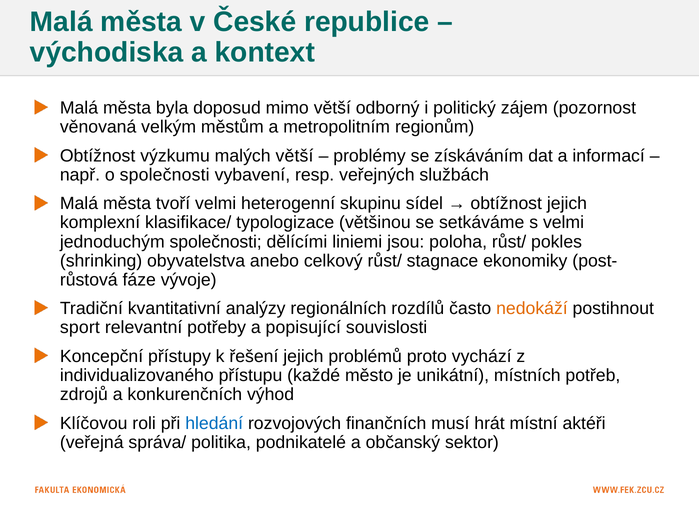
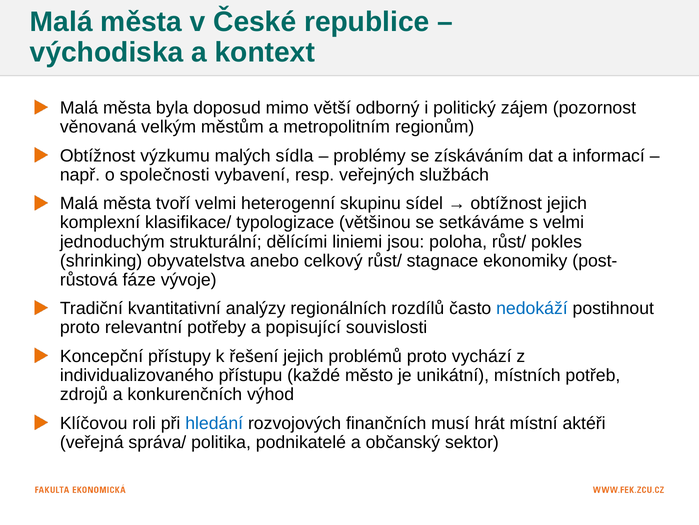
malých větší: větší -> sídla
jednoduchým společnosti: společnosti -> strukturální
nedokáží colour: orange -> blue
sport at (80, 327): sport -> proto
